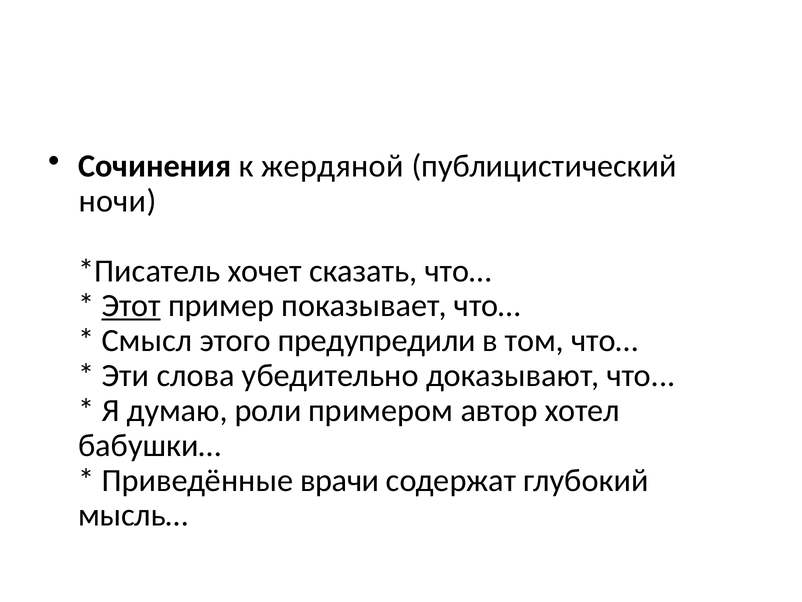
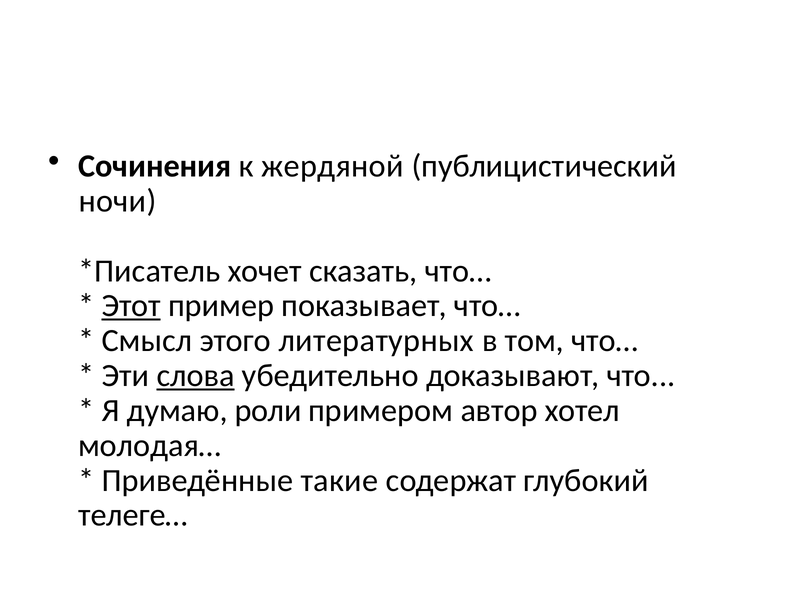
предупредили: предупредили -> литературных
слова underline: none -> present
бабушки…: бабушки… -> молодая…
врачи: врачи -> такие
мысль…: мысль… -> телеге…
